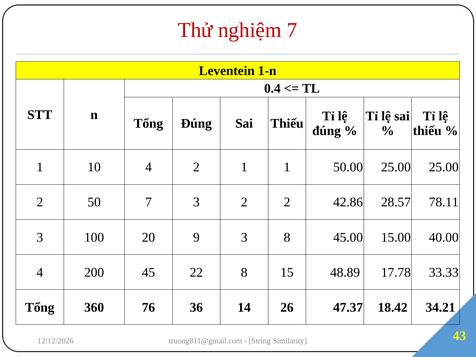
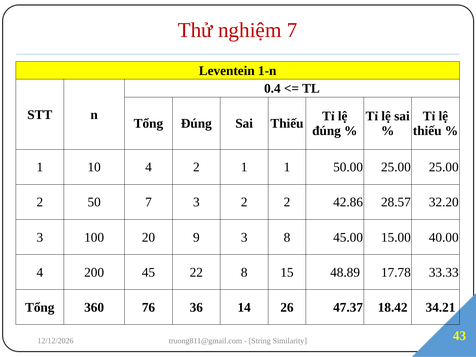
78.11: 78.11 -> 32.20
